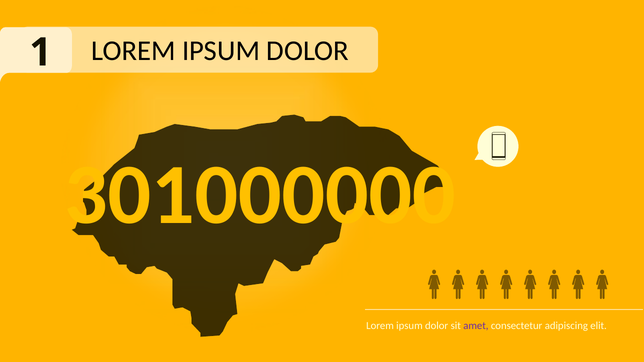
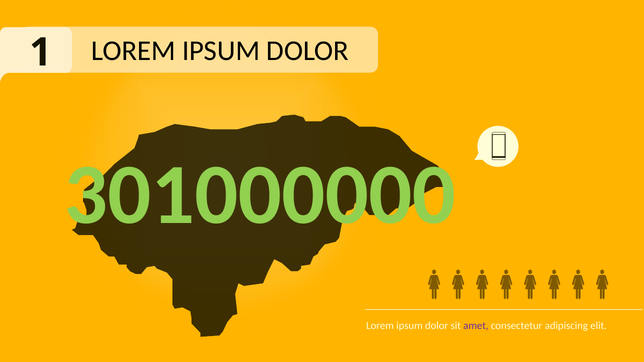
301000000 colour: yellow -> light green
